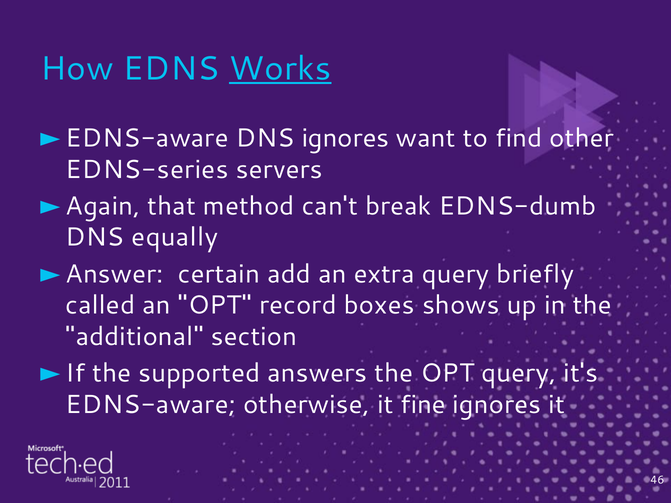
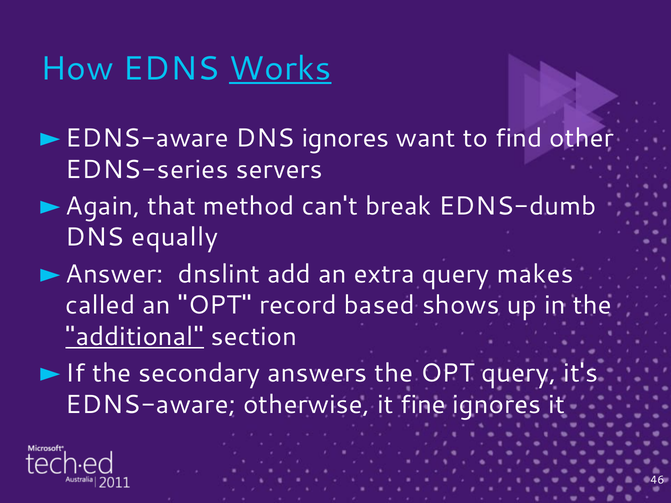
certain: certain -> dnslint
briefly: briefly -> makes
boxes: boxes -> based
additional underline: none -> present
supported: supported -> secondary
